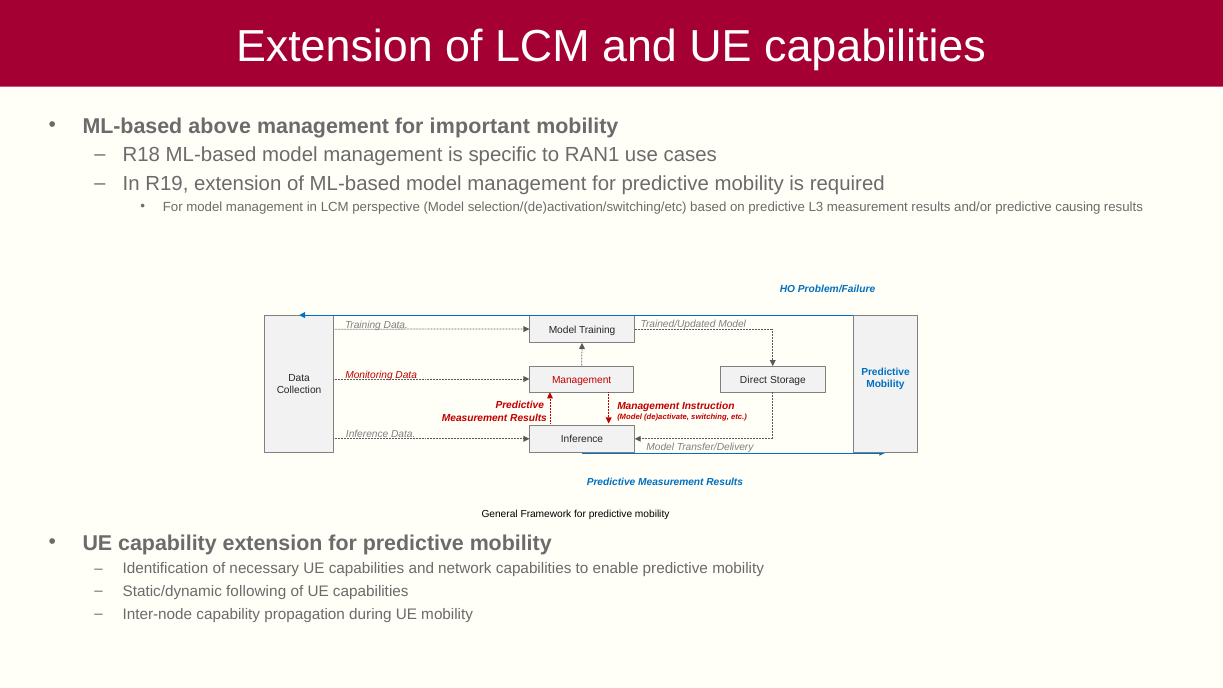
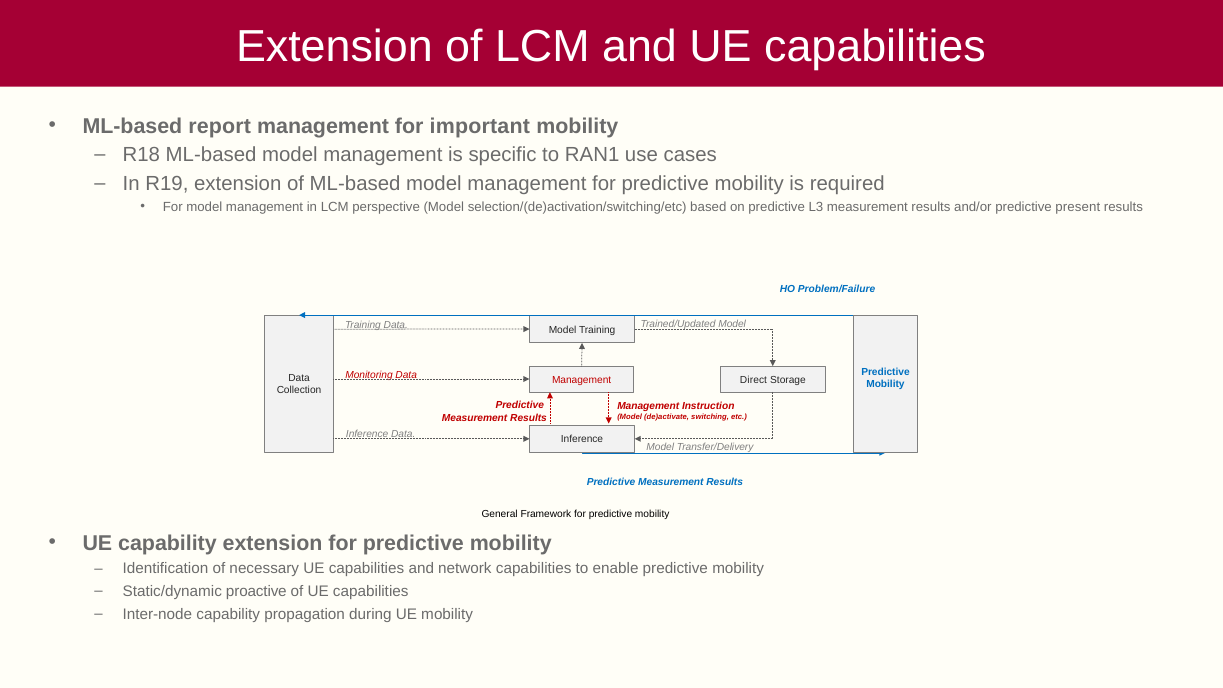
above: above -> report
causing: causing -> present
following: following -> proactive
